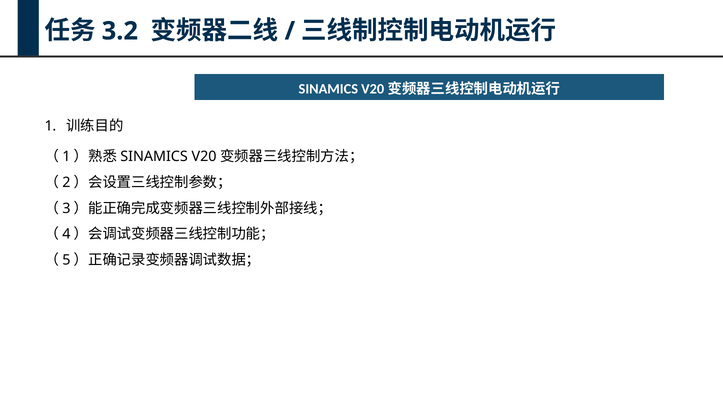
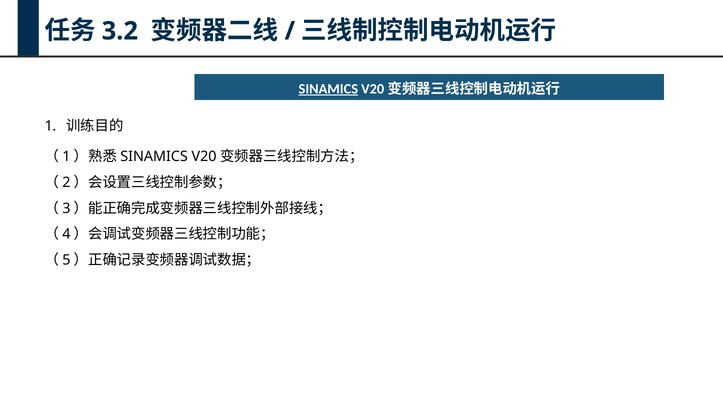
SINAMICS underline: none -> present
